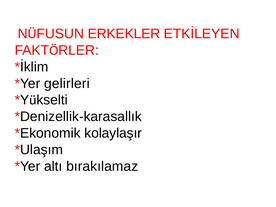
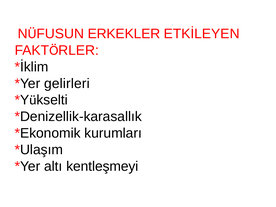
kolaylaşır: kolaylaşır -> kurumları
bırakılamaz: bırakılamaz -> kentleşmeyi
